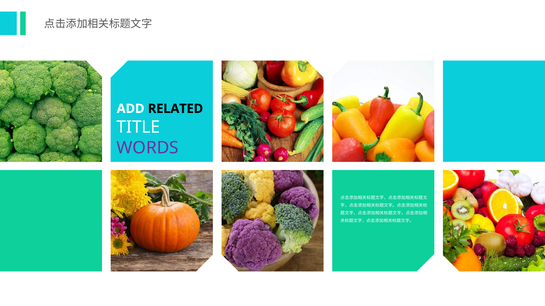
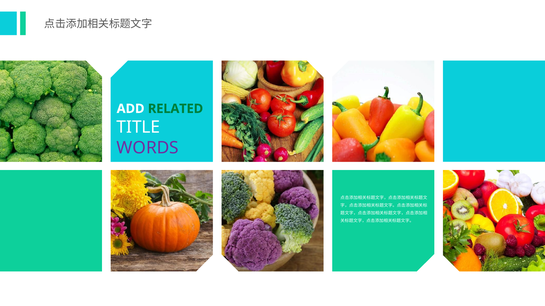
RELATED colour: black -> green
